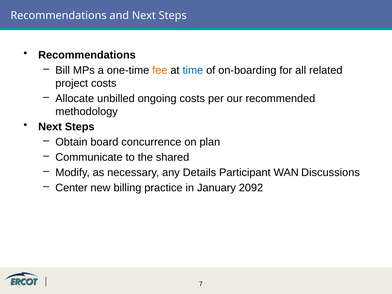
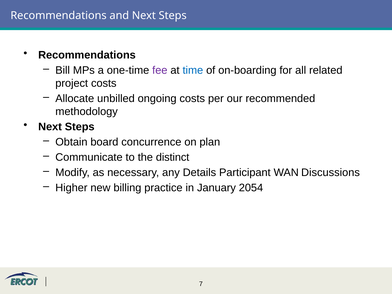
fee colour: orange -> purple
shared: shared -> distinct
Center: Center -> Higher
2092: 2092 -> 2054
